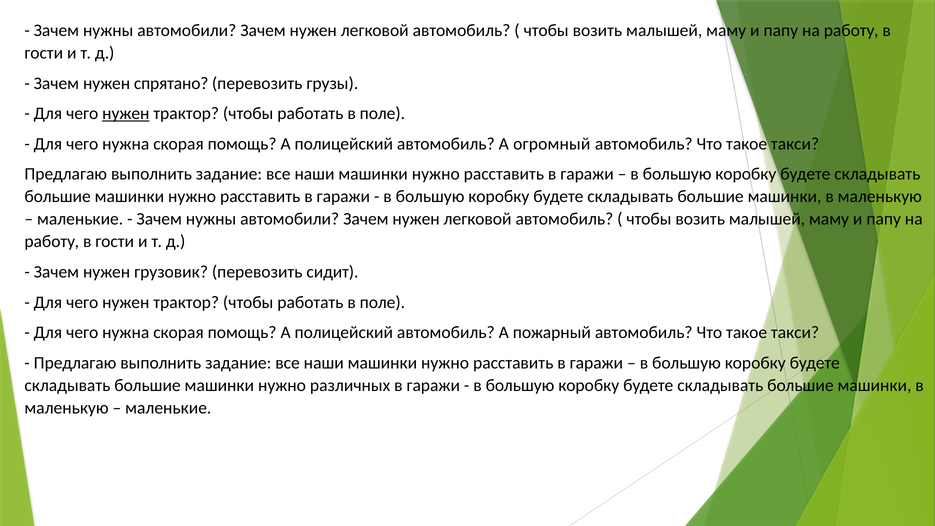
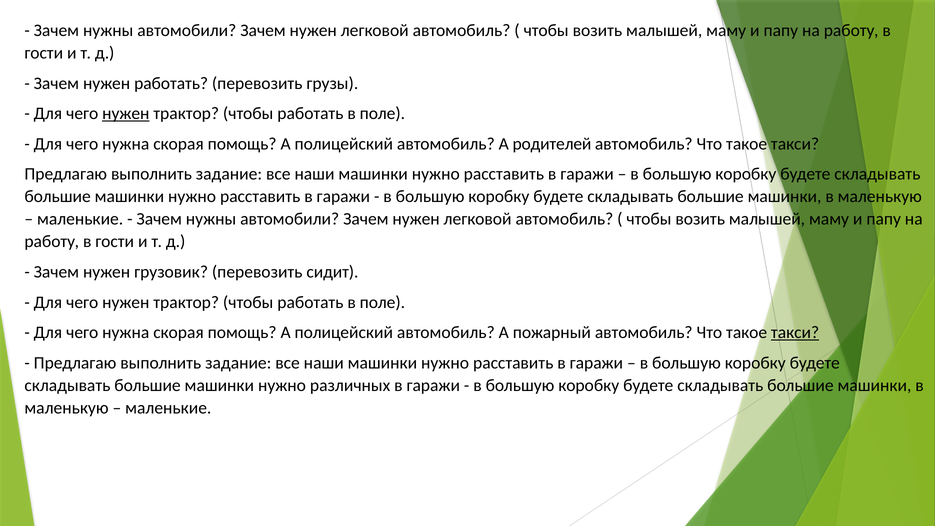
нужен спрятано: спрятано -> работать
огромный: огромный -> родителей
такси at (795, 332) underline: none -> present
